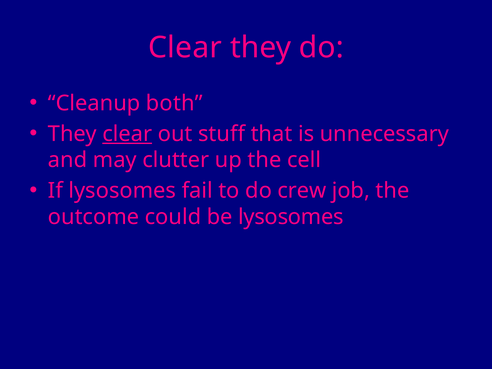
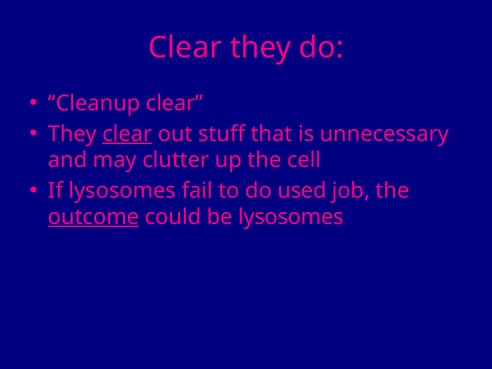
Cleanup both: both -> clear
crew: crew -> used
outcome underline: none -> present
